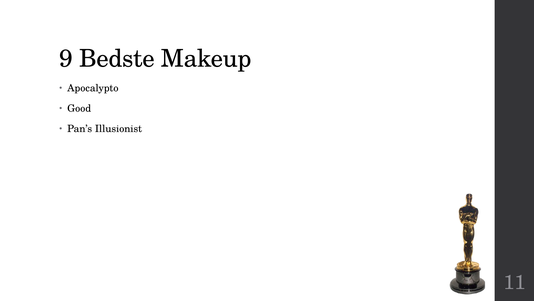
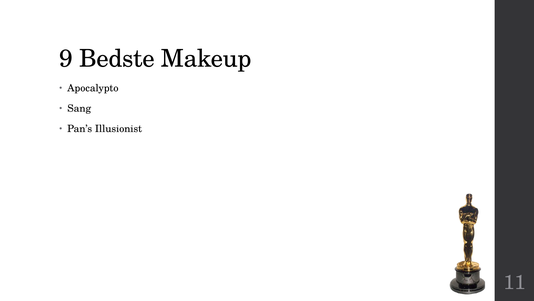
Good: Good -> Sang
